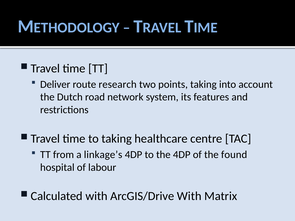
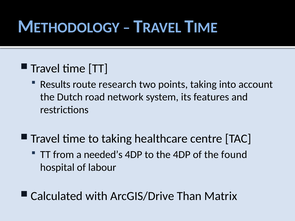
Deliver: Deliver -> Results
linkage’s: linkage’s -> needed’s
ArcGIS/Drive With: With -> Than
